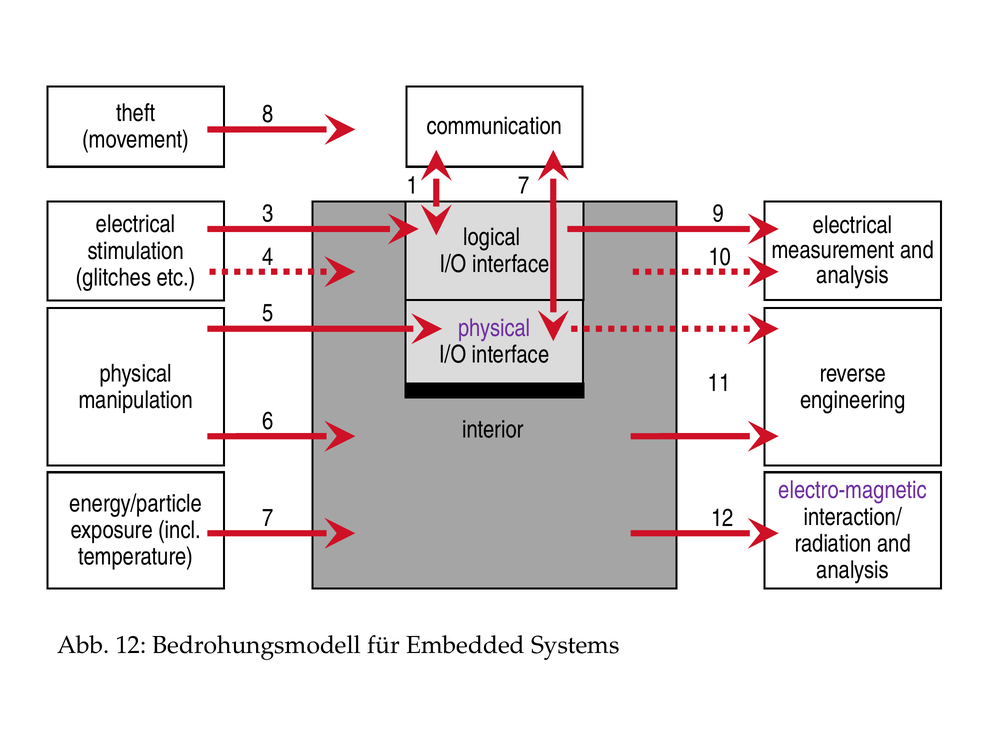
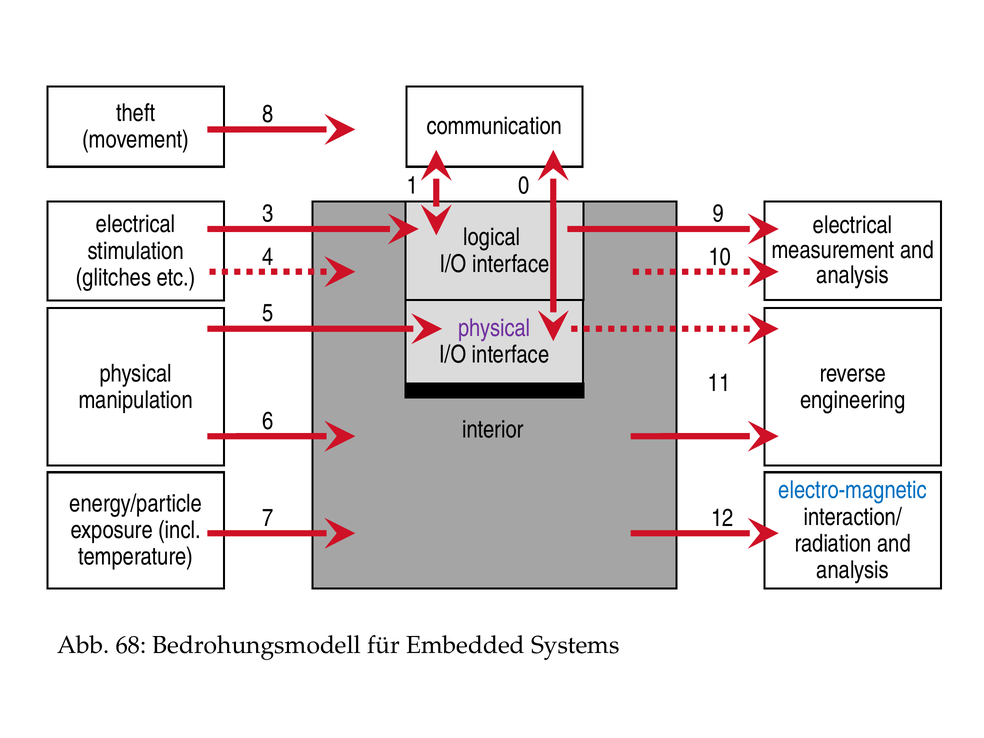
1 7: 7 -> 0
electro-magnetic colour: purple -> blue
Abb 12: 12 -> 68
